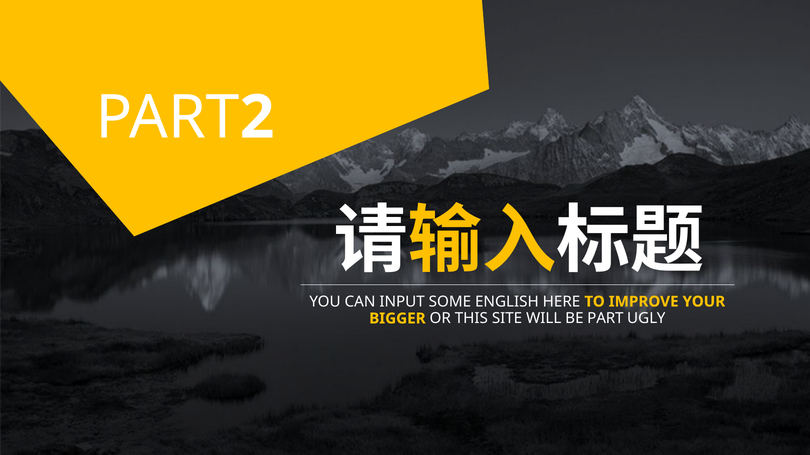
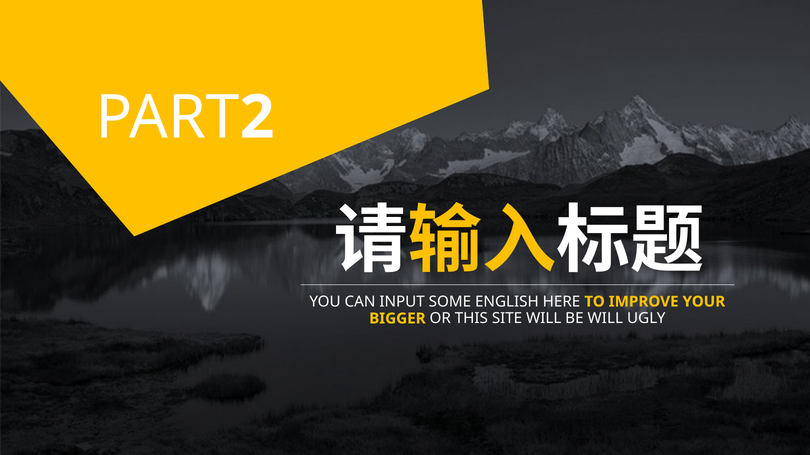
BE PART: PART -> WILL
